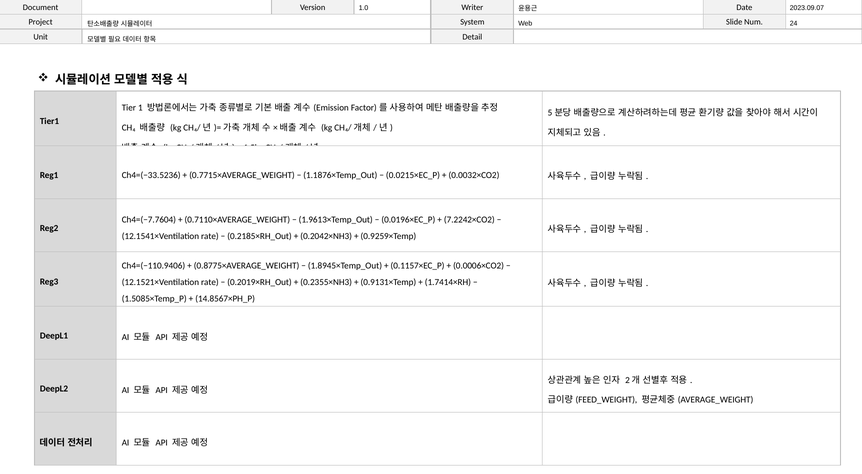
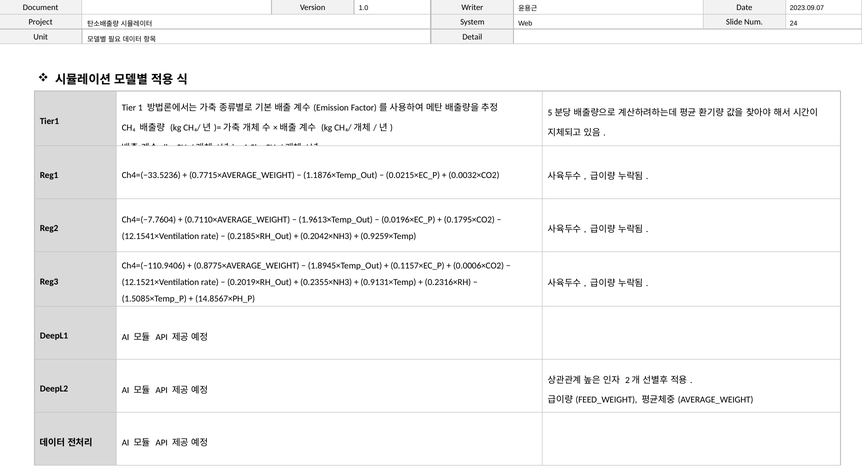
7.2242×CO2: 7.2242×CO2 -> 0.1795×CO2
1.7414×RH: 1.7414×RH -> 0.2316×RH
